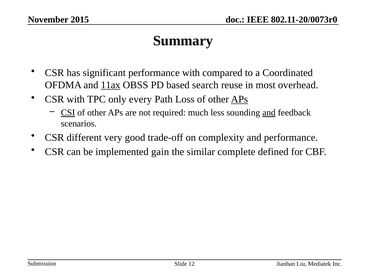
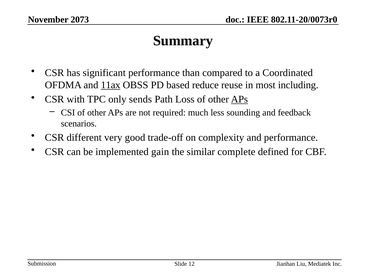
2015: 2015 -> 2073
performance with: with -> than
search: search -> reduce
overhead: overhead -> including
every: every -> sends
CSI underline: present -> none
and at (269, 113) underline: present -> none
